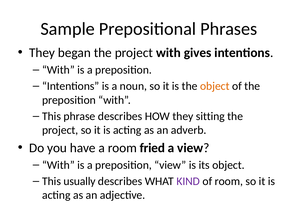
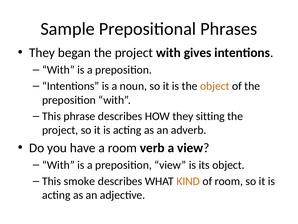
fried: fried -> verb
usually: usually -> smoke
KIND colour: purple -> orange
